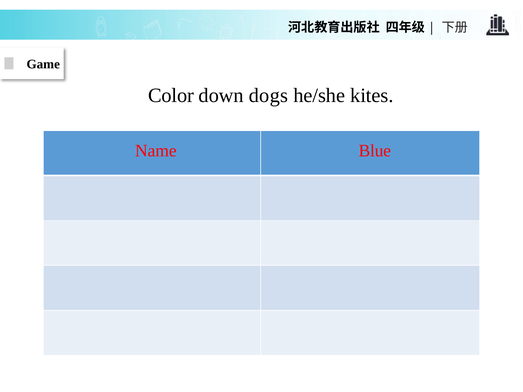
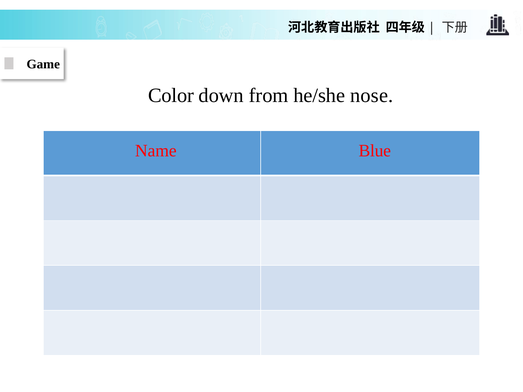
dogs: dogs -> from
kites: kites -> nose
